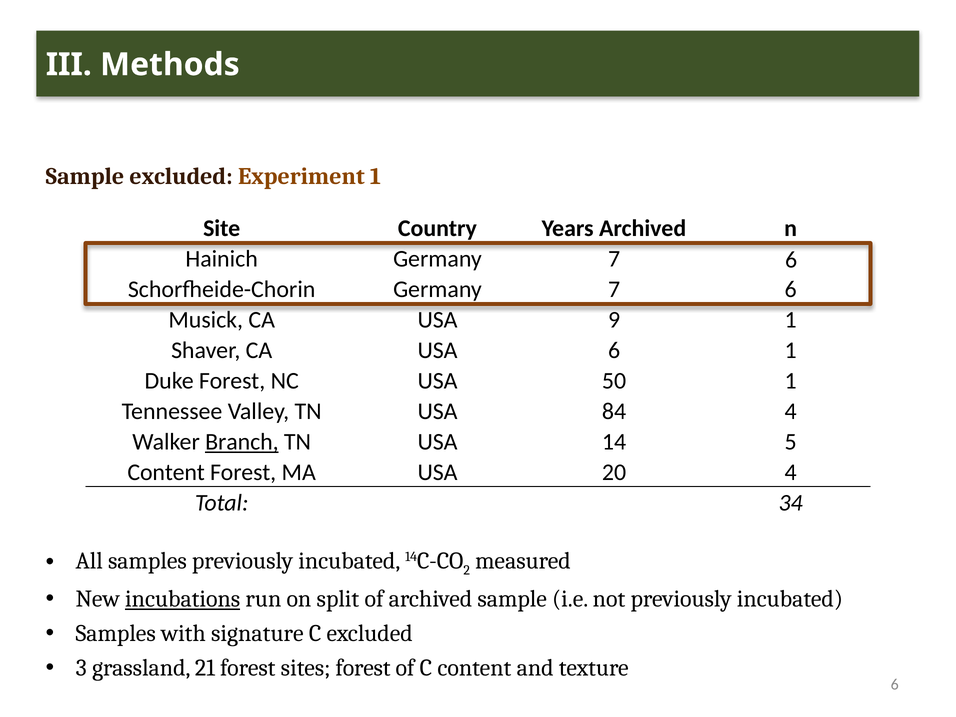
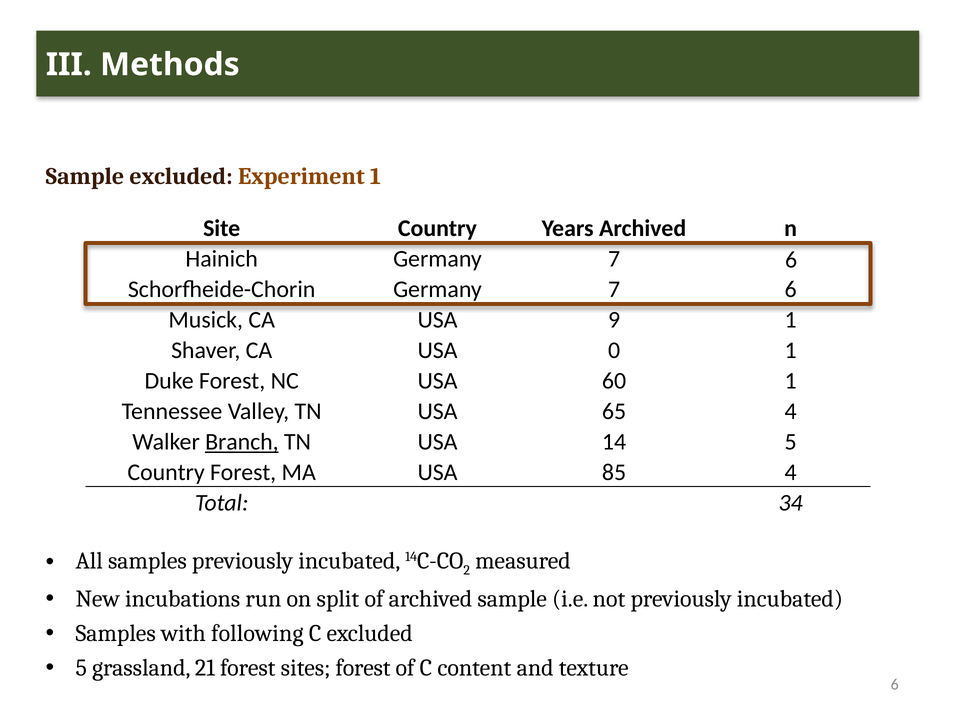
USA 6: 6 -> 0
50: 50 -> 60
84: 84 -> 65
Content at (166, 472): Content -> Country
20: 20 -> 85
incubations underline: present -> none
signature: signature -> following
3 at (81, 668): 3 -> 5
